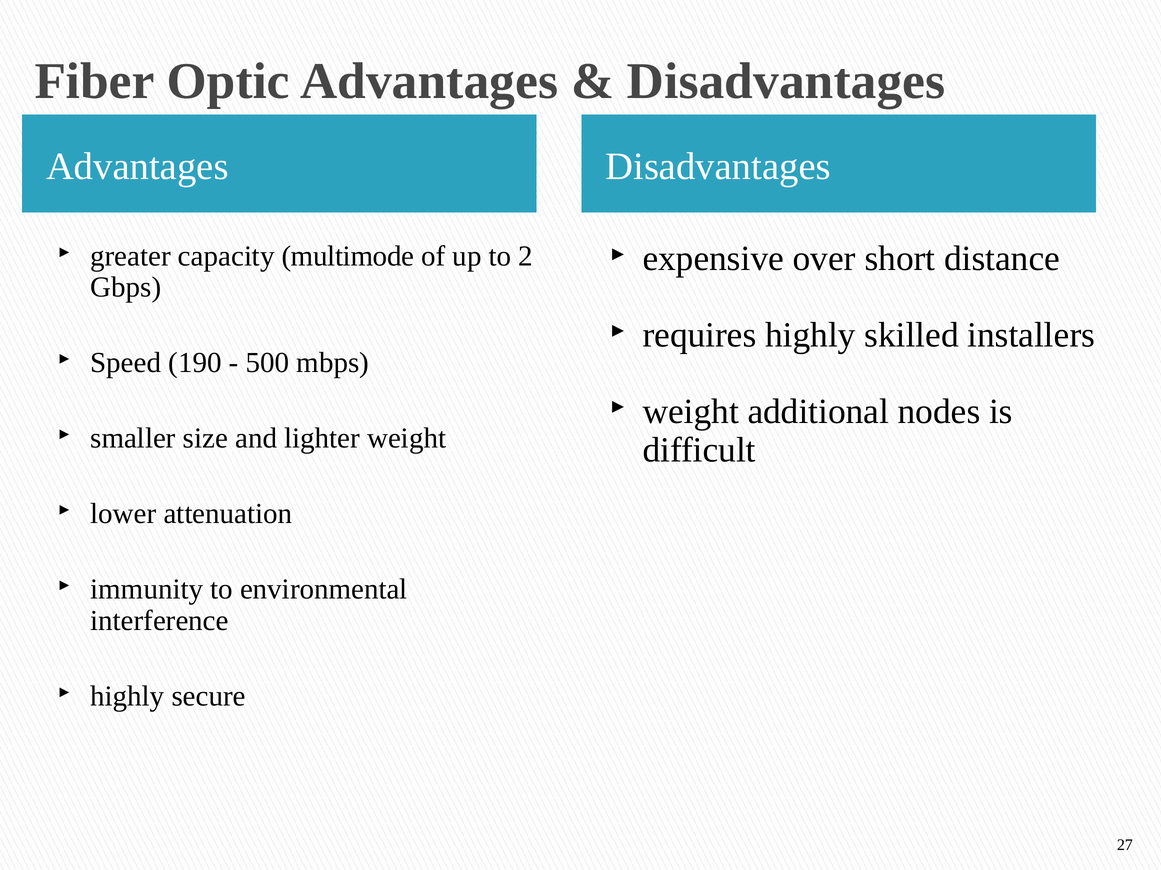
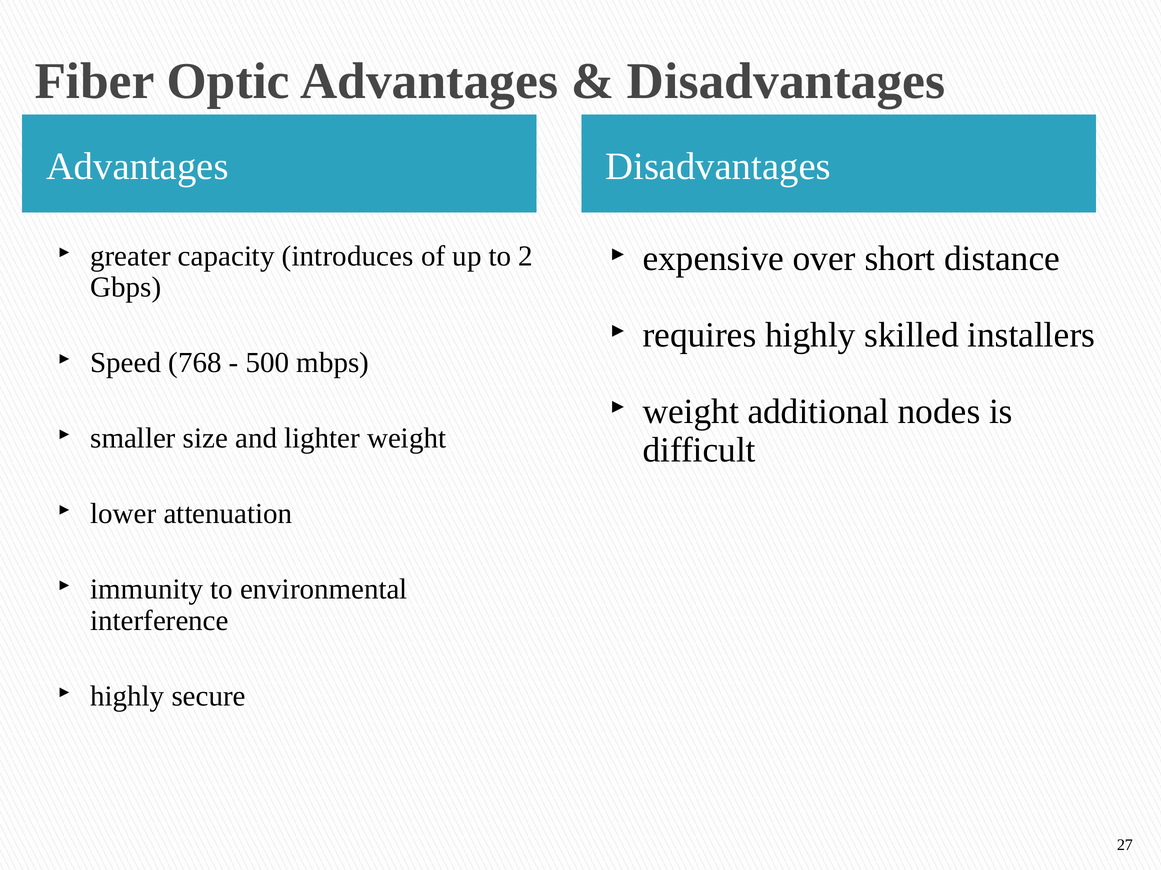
multimode: multimode -> introduces
190: 190 -> 768
